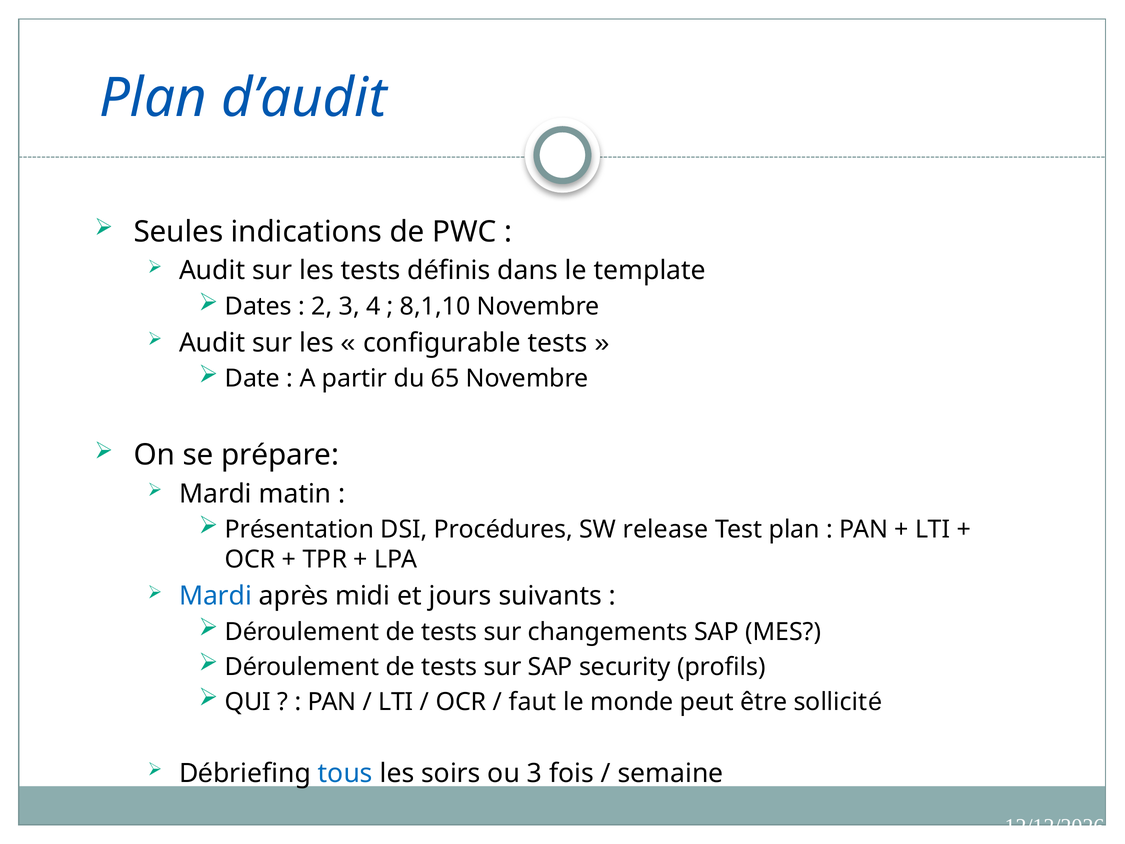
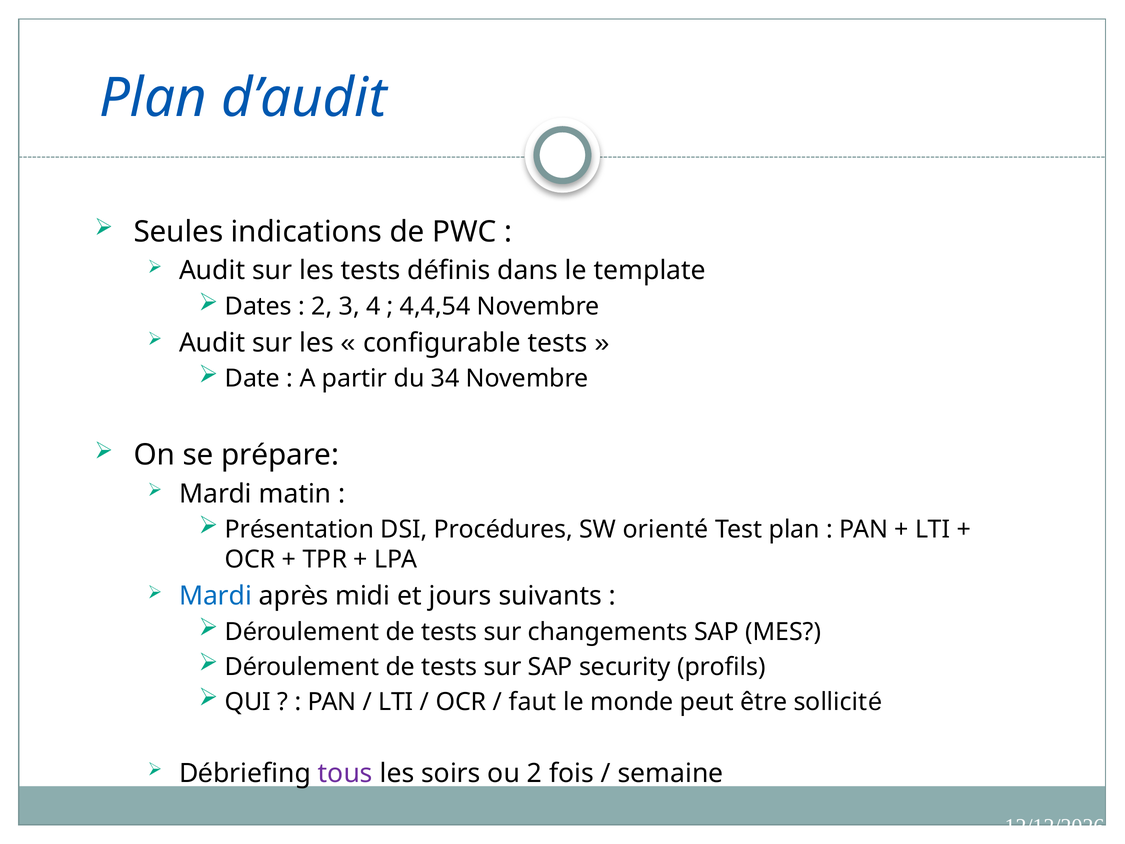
8,1,10: 8,1,10 -> 4,4,54
65: 65 -> 34
release: release -> orienté
tous colour: blue -> purple
ou 3: 3 -> 2
